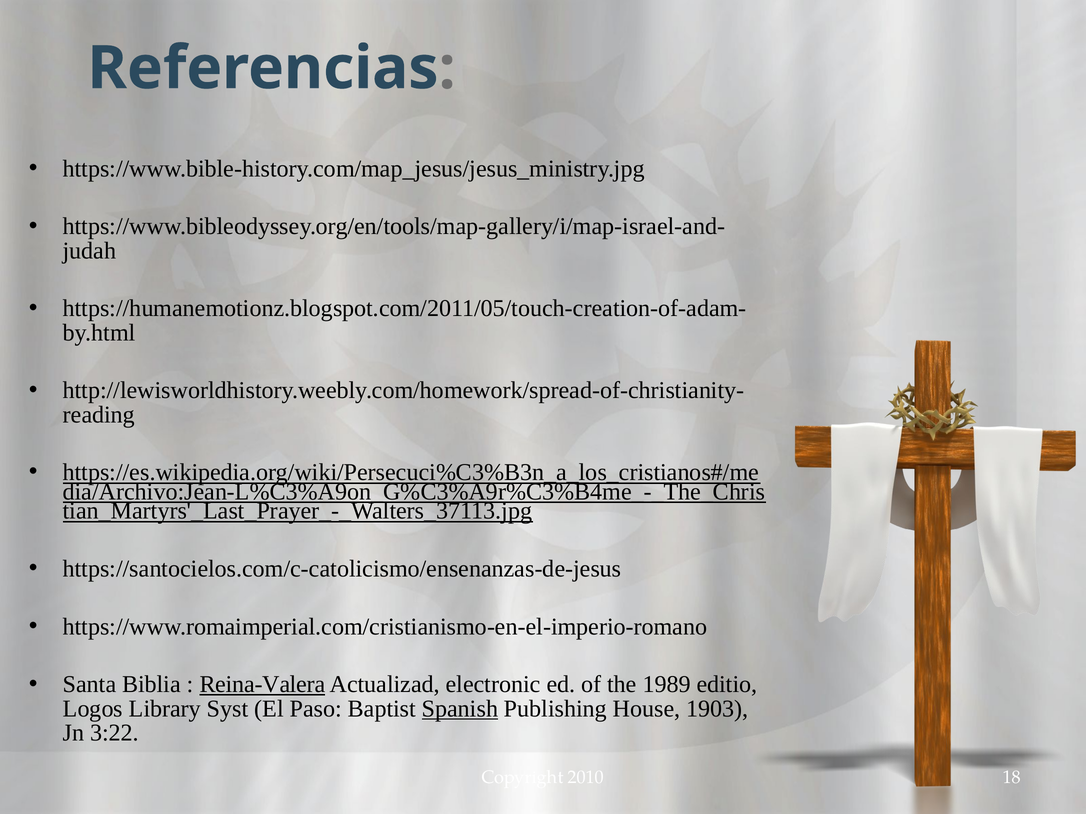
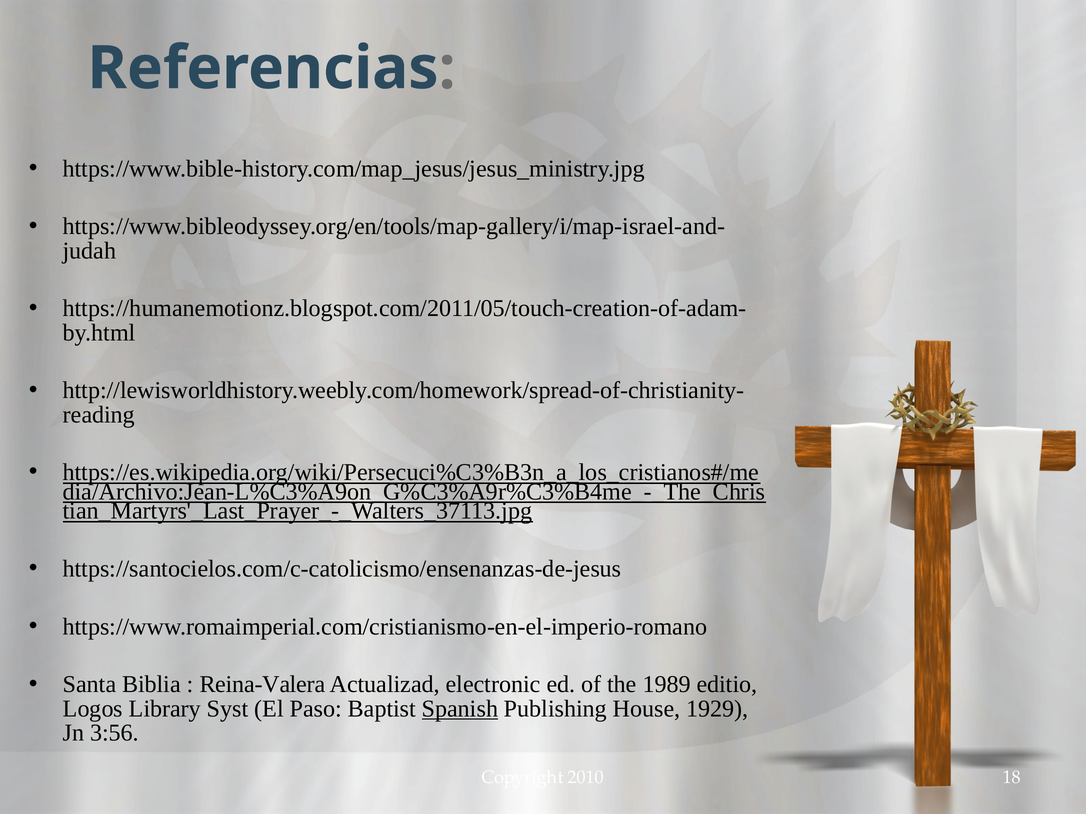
Reina-Valera underline: present -> none
1903: 1903 -> 1929
3:22: 3:22 -> 3:56
